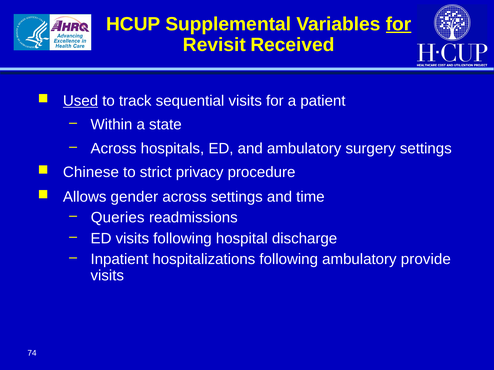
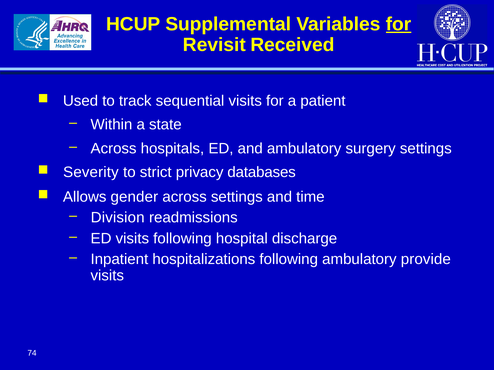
Used underline: present -> none
Chinese: Chinese -> Severity
procedure: procedure -> databases
Queries: Queries -> Division
